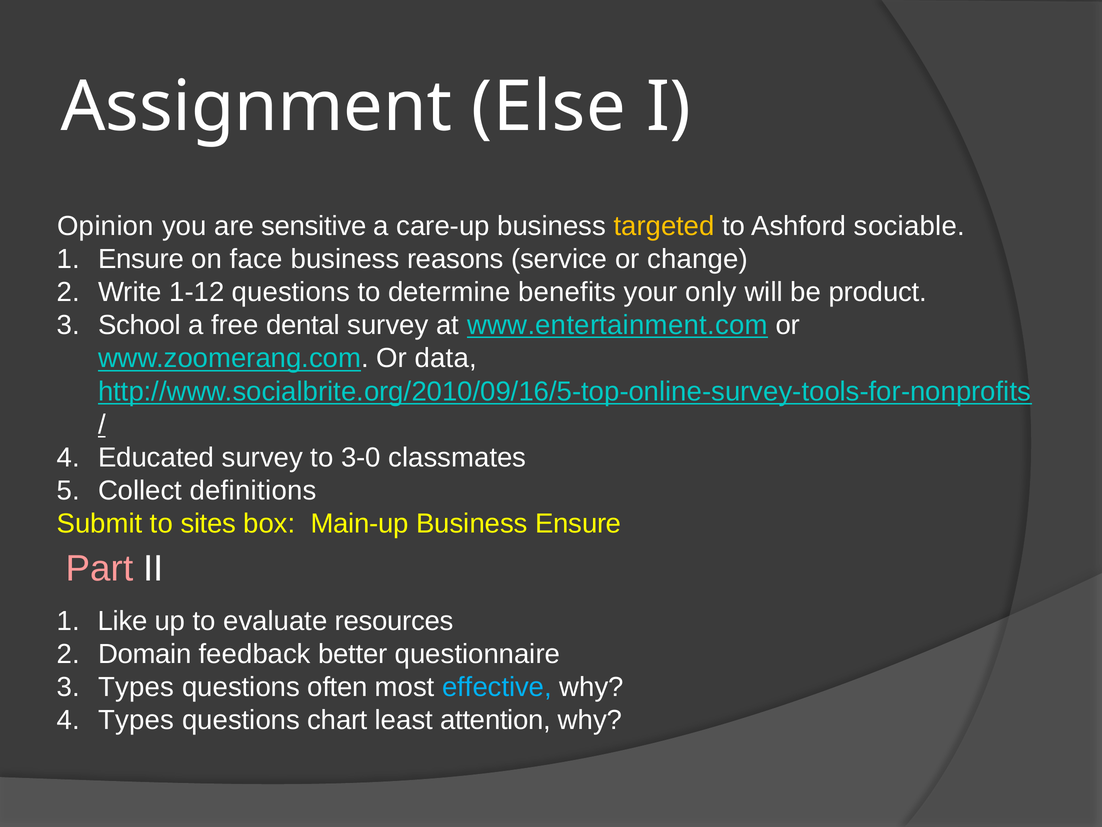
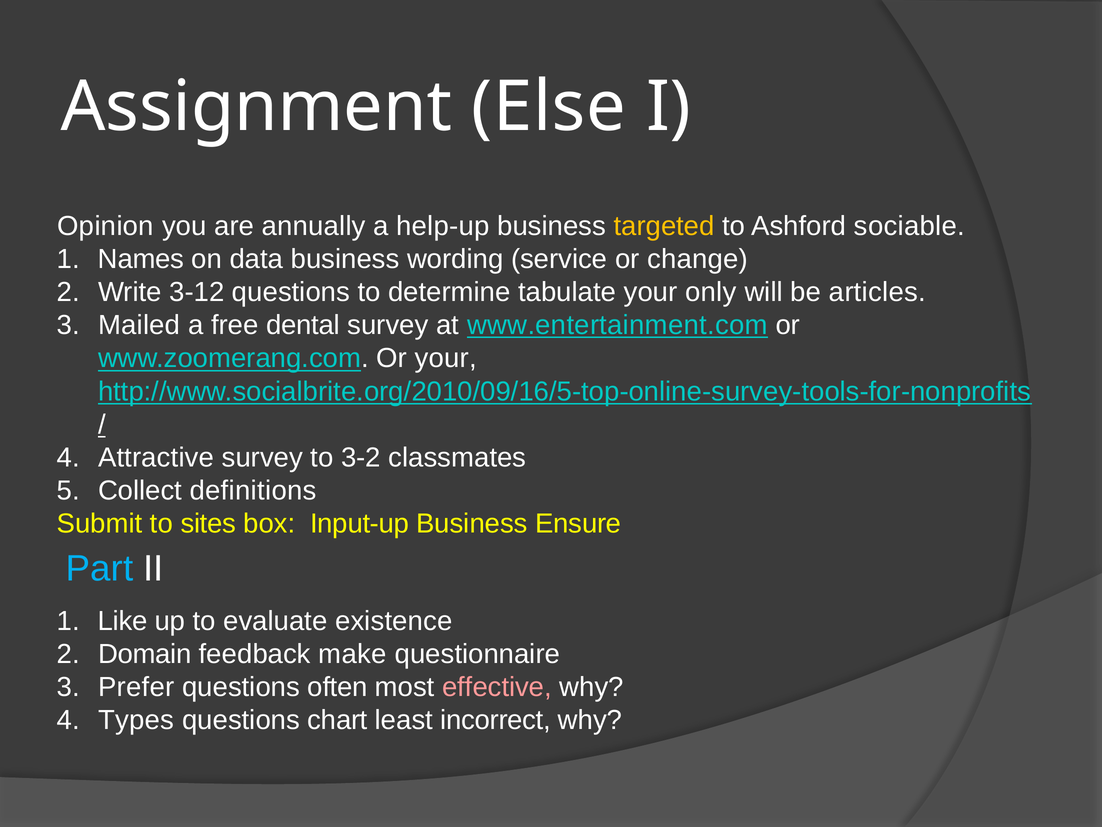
sensitive: sensitive -> annually
care-up: care-up -> help-up
Ensure at (141, 259): Ensure -> Names
face: face -> data
reasons: reasons -> wording
1-12: 1-12 -> 3-12
benefits: benefits -> tabulate
product: product -> articles
School: School -> Mailed
Or data: data -> your
Educated: Educated -> Attractive
3-0: 3-0 -> 3-2
Main-up: Main-up -> Input-up
Part colour: pink -> light blue
resources: resources -> existence
better: better -> make
Types at (136, 687): Types -> Prefer
effective colour: light blue -> pink
attention: attention -> incorrect
